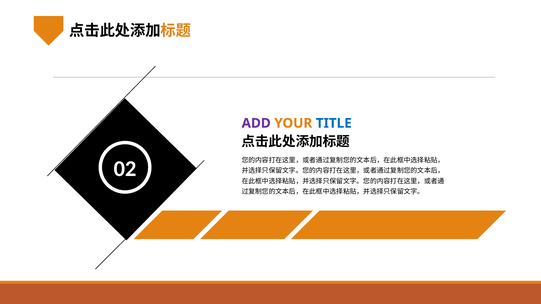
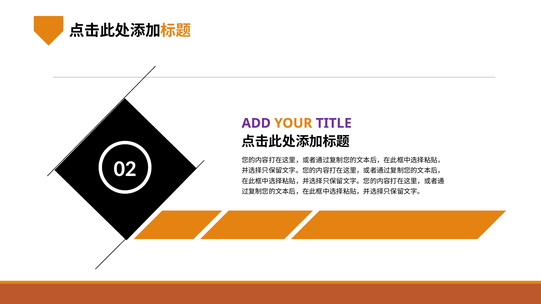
TITLE colour: blue -> purple
